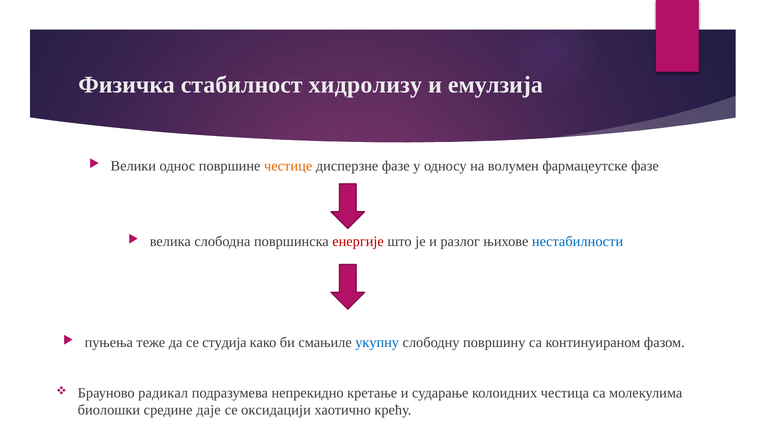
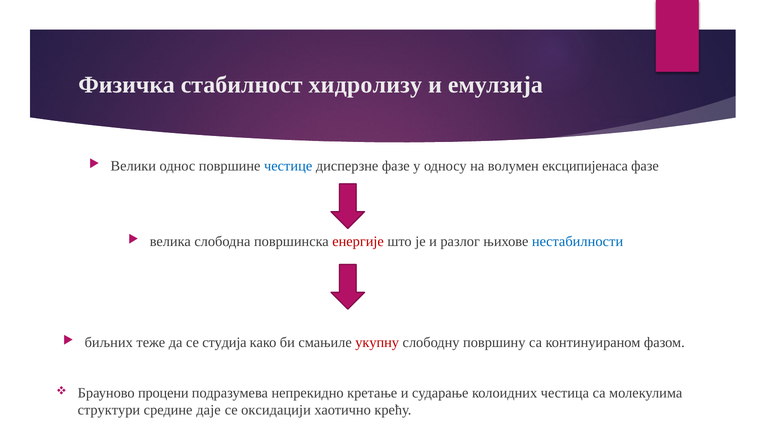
честице colour: orange -> blue
фармацеутске: фармацеутске -> ексципијенаса
пуњења: пуњења -> биљних
укупну colour: blue -> red
радикал: радикал -> процени
биолошки: биолошки -> структури
